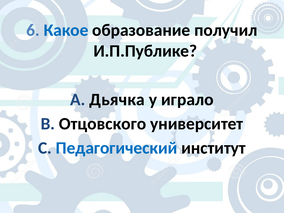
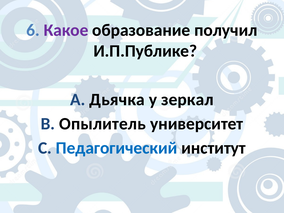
Какое colour: blue -> purple
играло: играло -> зеркал
Отцовского: Отцовского -> Опылитель
